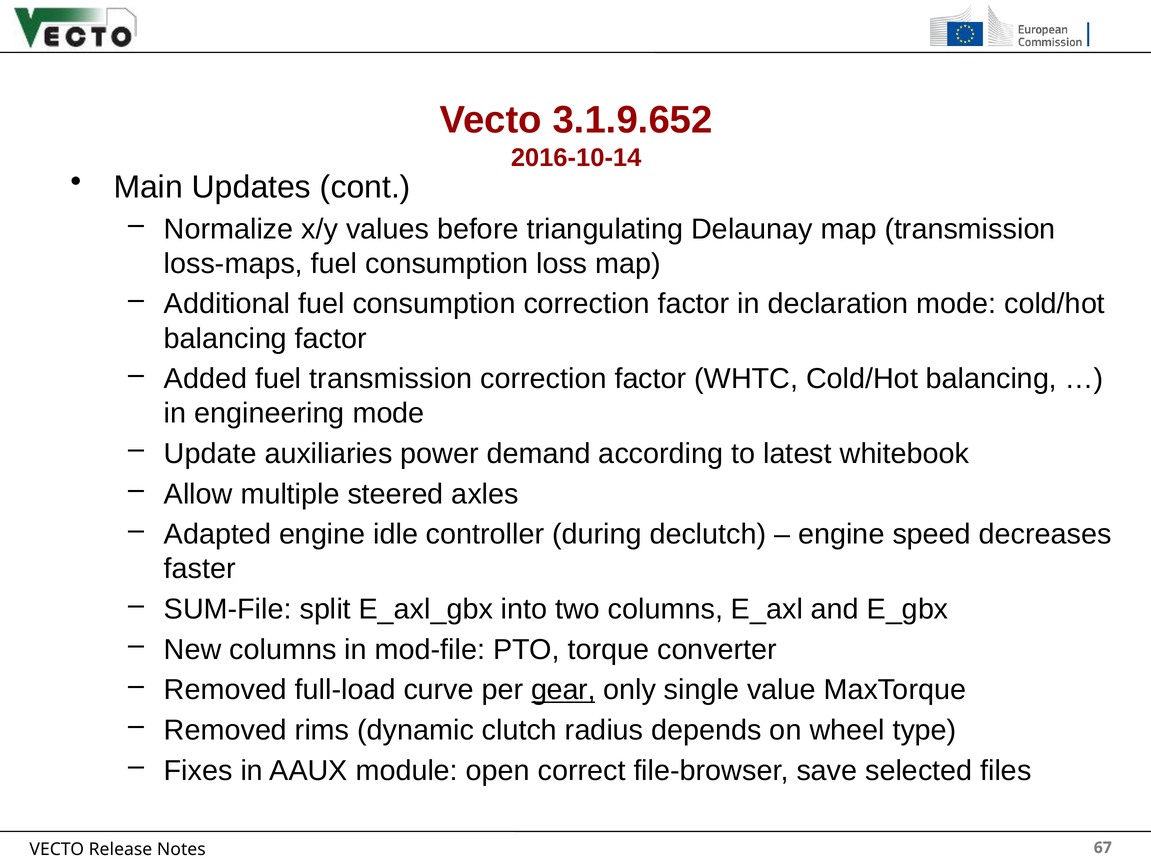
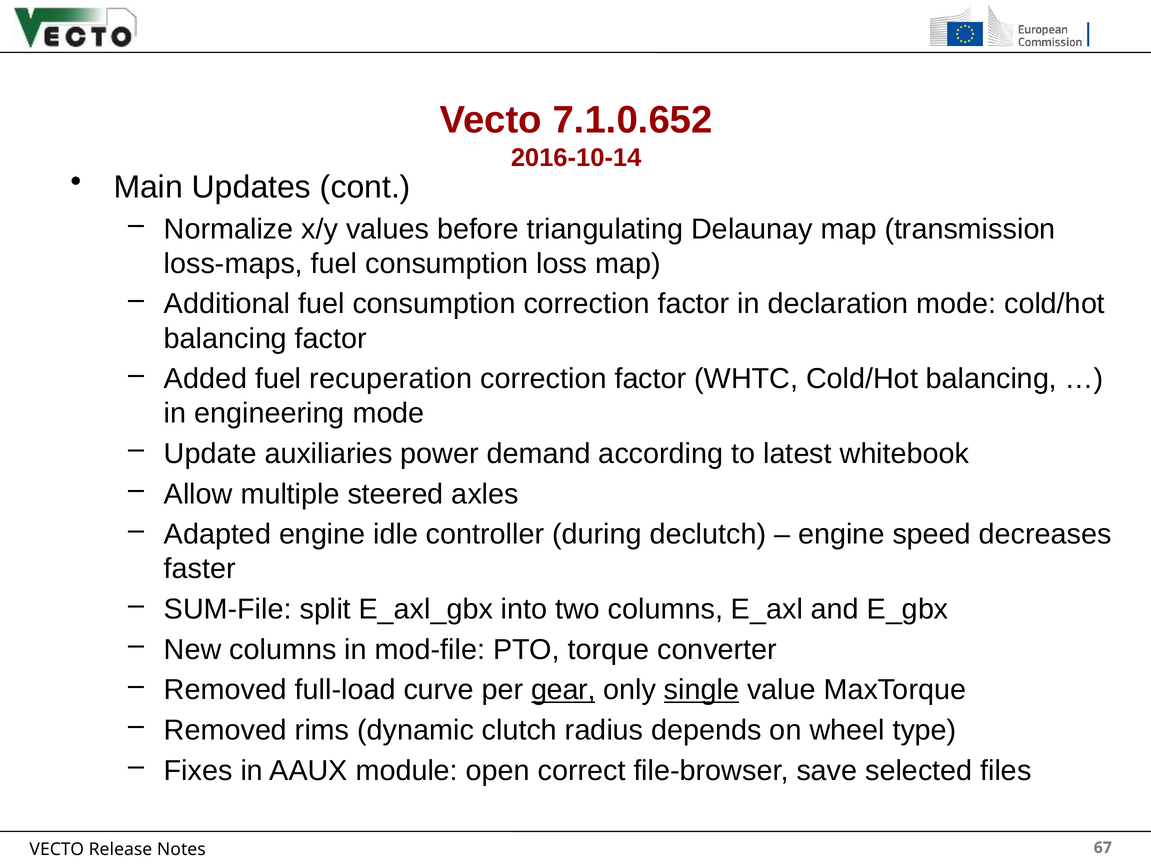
3.1.9.652: 3.1.9.652 -> 7.1.0.652
fuel transmission: transmission -> recuperation
single underline: none -> present
